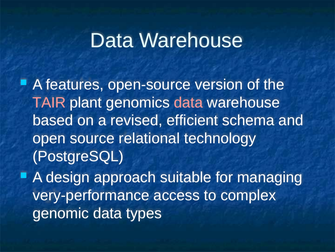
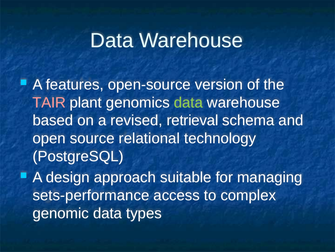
data at (188, 102) colour: pink -> light green
efficient: efficient -> retrieval
very-performance: very-performance -> sets-performance
